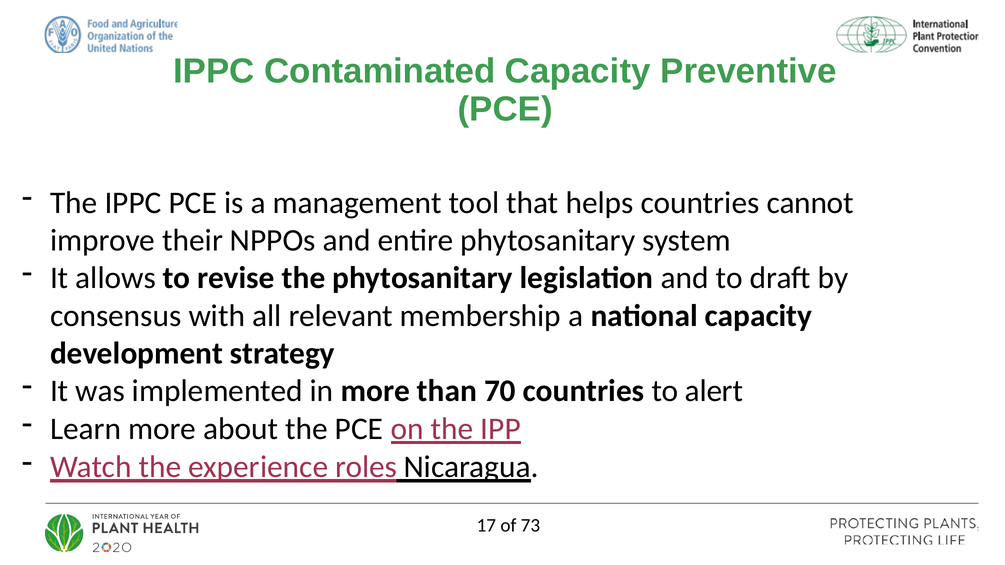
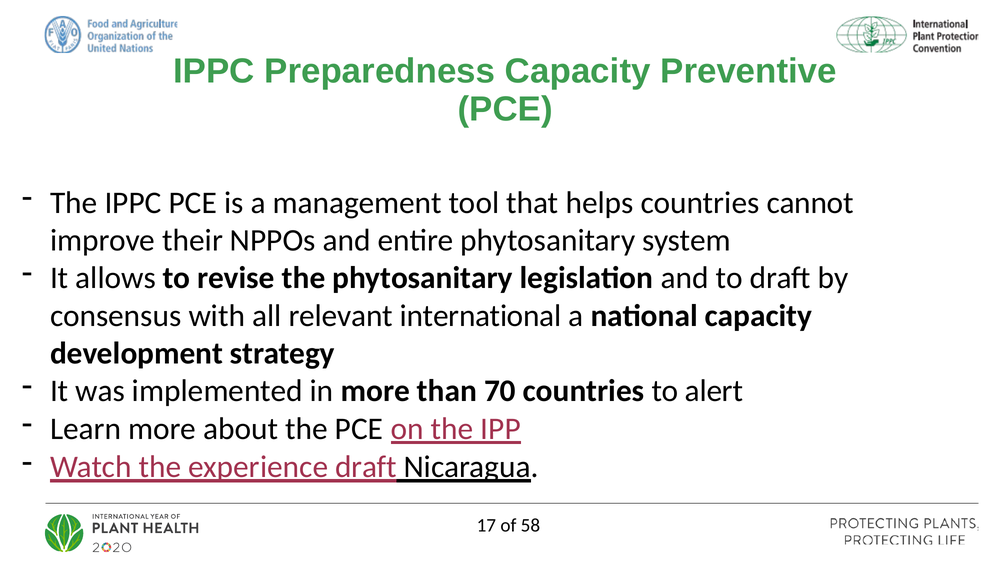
Contaminated: Contaminated -> Preparedness
membership: membership -> international
experience roles: roles -> draft
73: 73 -> 58
